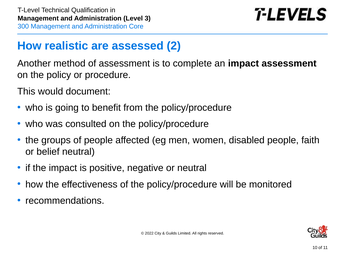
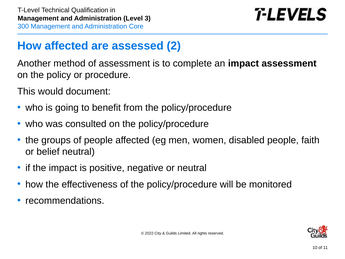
How realistic: realistic -> affected
